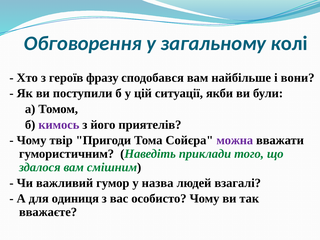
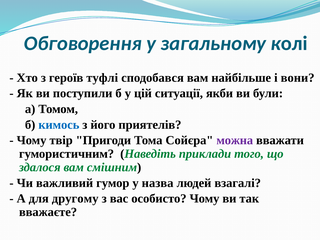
фразу: фразу -> туфлі
кимось colour: purple -> blue
одиниця: одиниця -> другому
